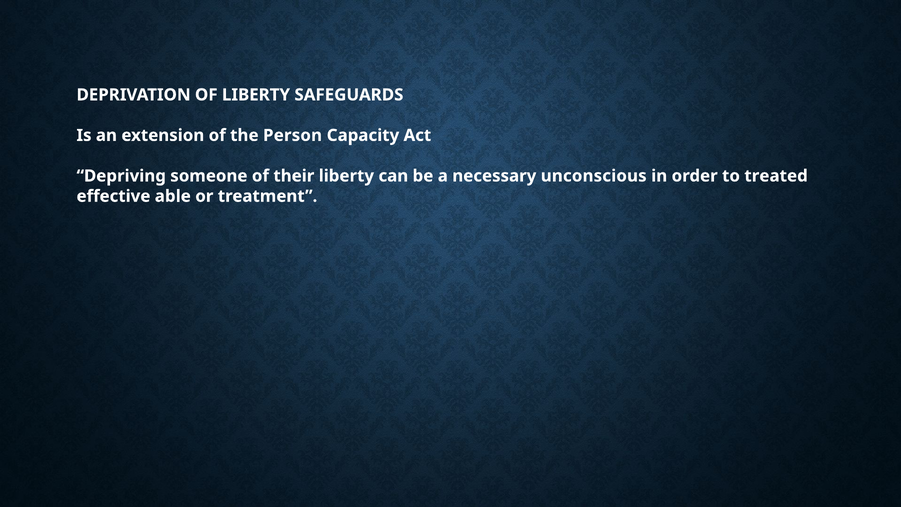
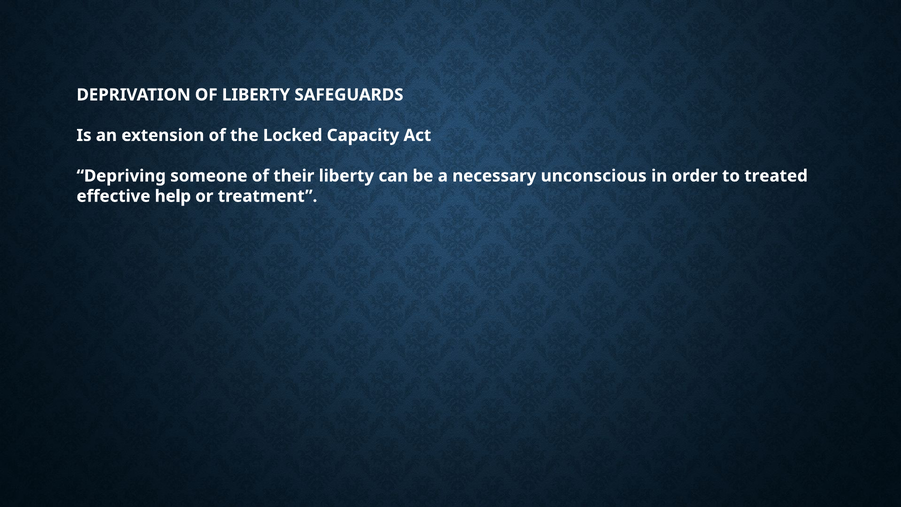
Person: Person -> Locked
able: able -> help
